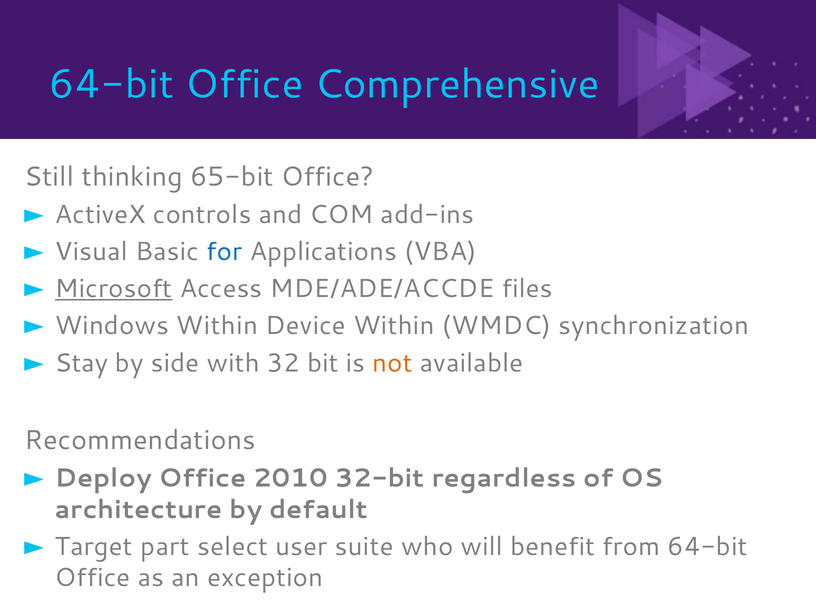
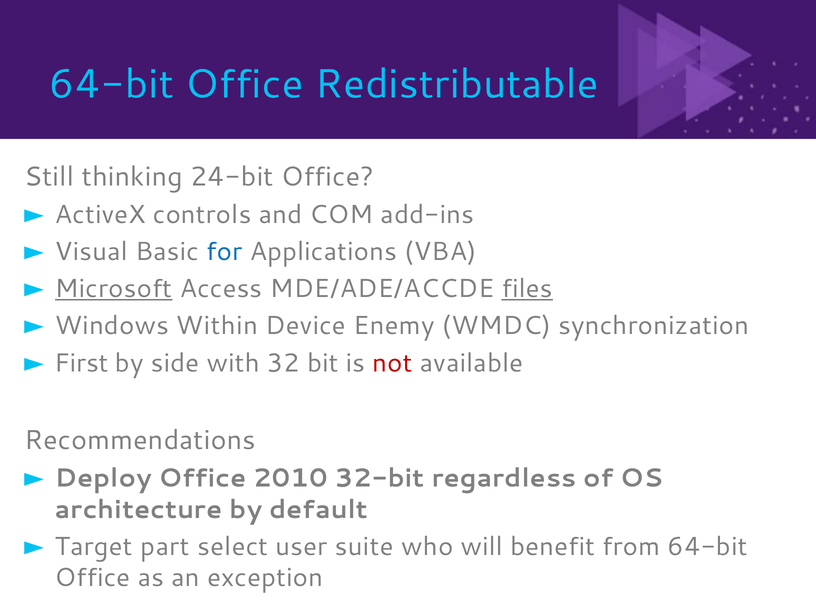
Comprehensive: Comprehensive -> Redistributable
65-bit: 65-bit -> 24-bit
files underline: none -> present
Device Within: Within -> Enemy
Stay: Stay -> First
not colour: orange -> red
